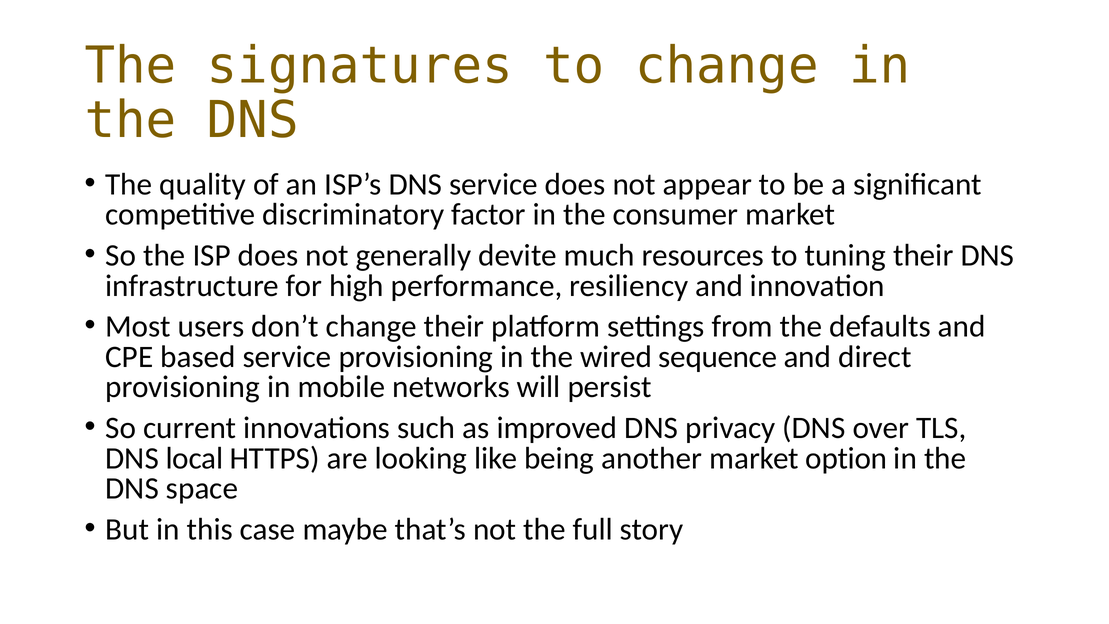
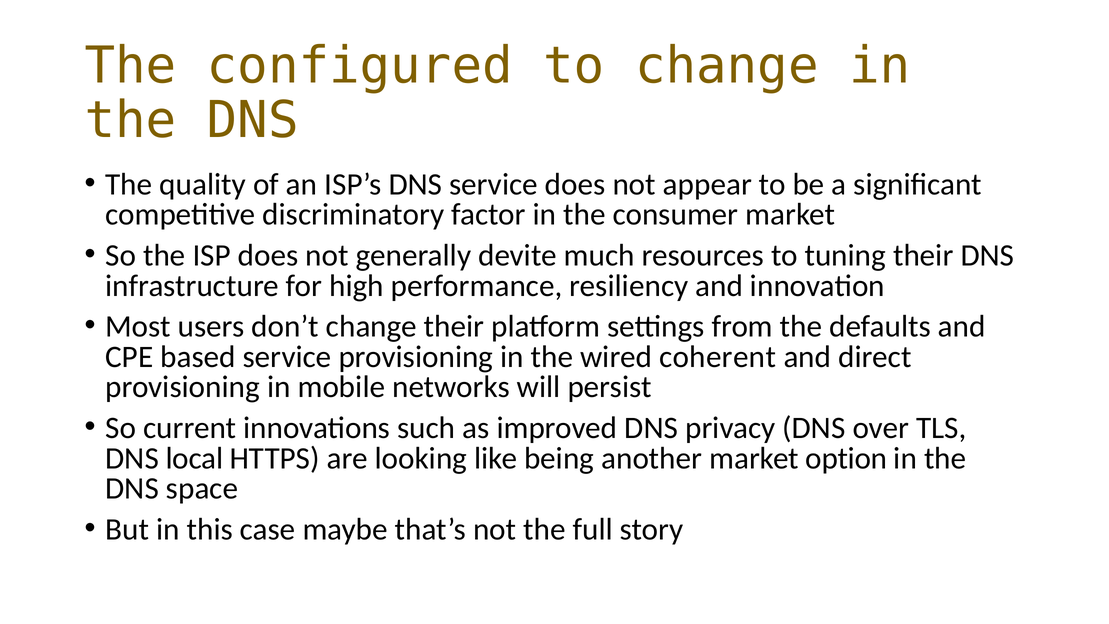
signatures: signatures -> configured
sequence: sequence -> coherent
